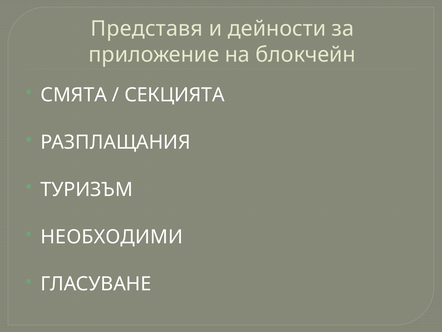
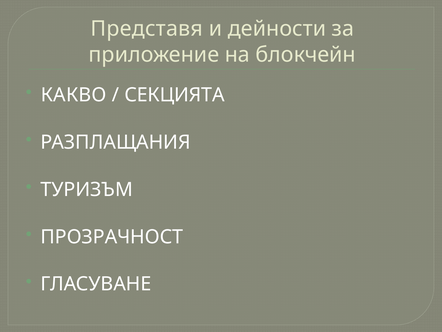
СМЯТА: СМЯТА -> КАКВО
НЕОБХОДИМИ: НЕОБХОДИМИ -> ПРОЗРАЧНОСТ
